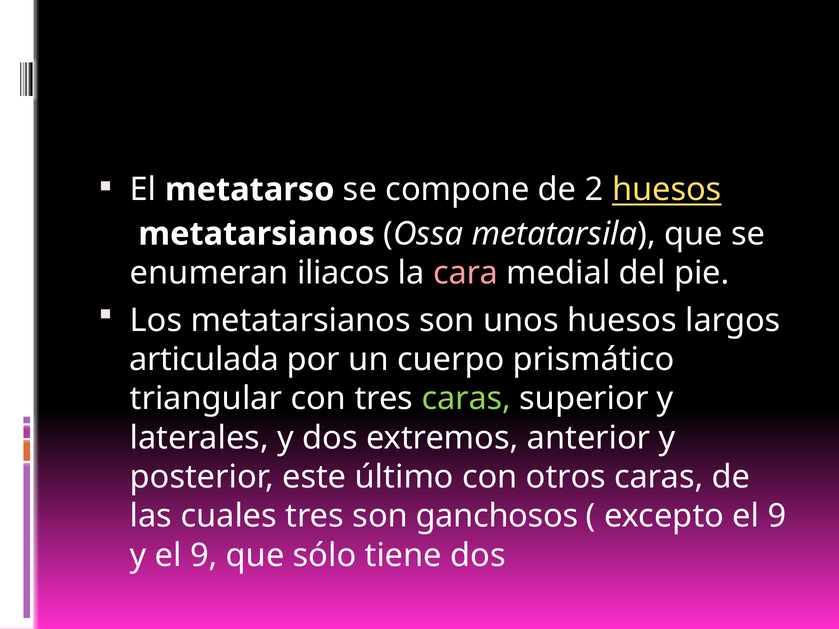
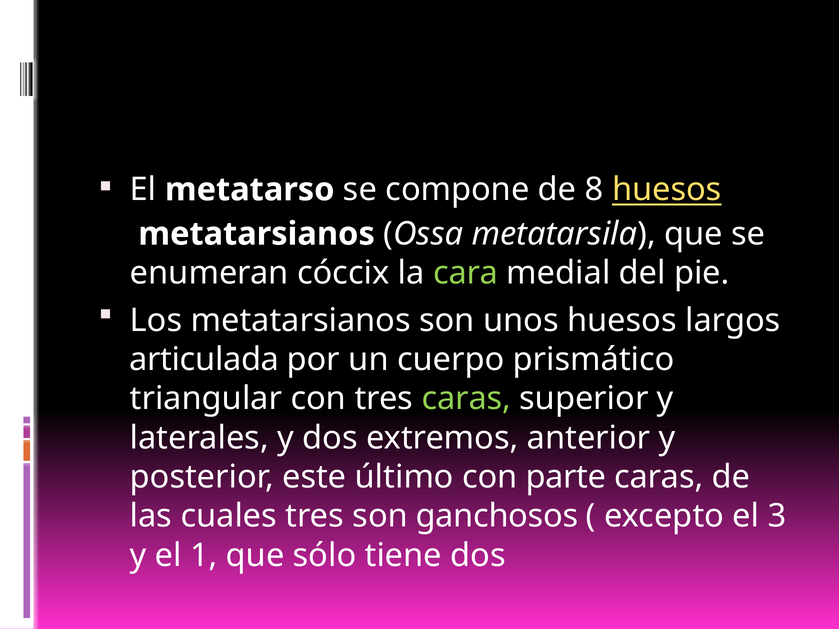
2: 2 -> 8
iliacos: iliacos -> cóccix
cara colour: pink -> light green
otros: otros -> parte
excepto el 9: 9 -> 3
y el 9: 9 -> 1
